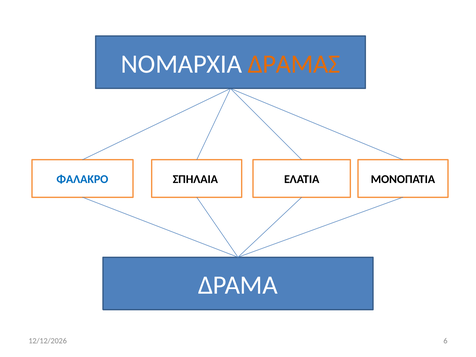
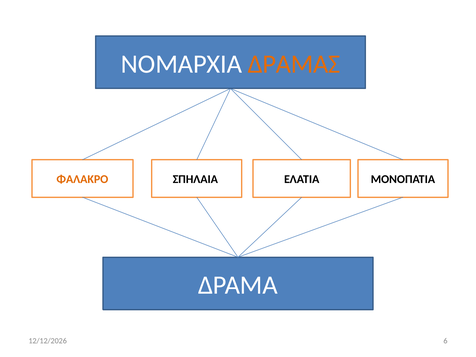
ΦΑΛΑΚΡΟ colour: blue -> orange
